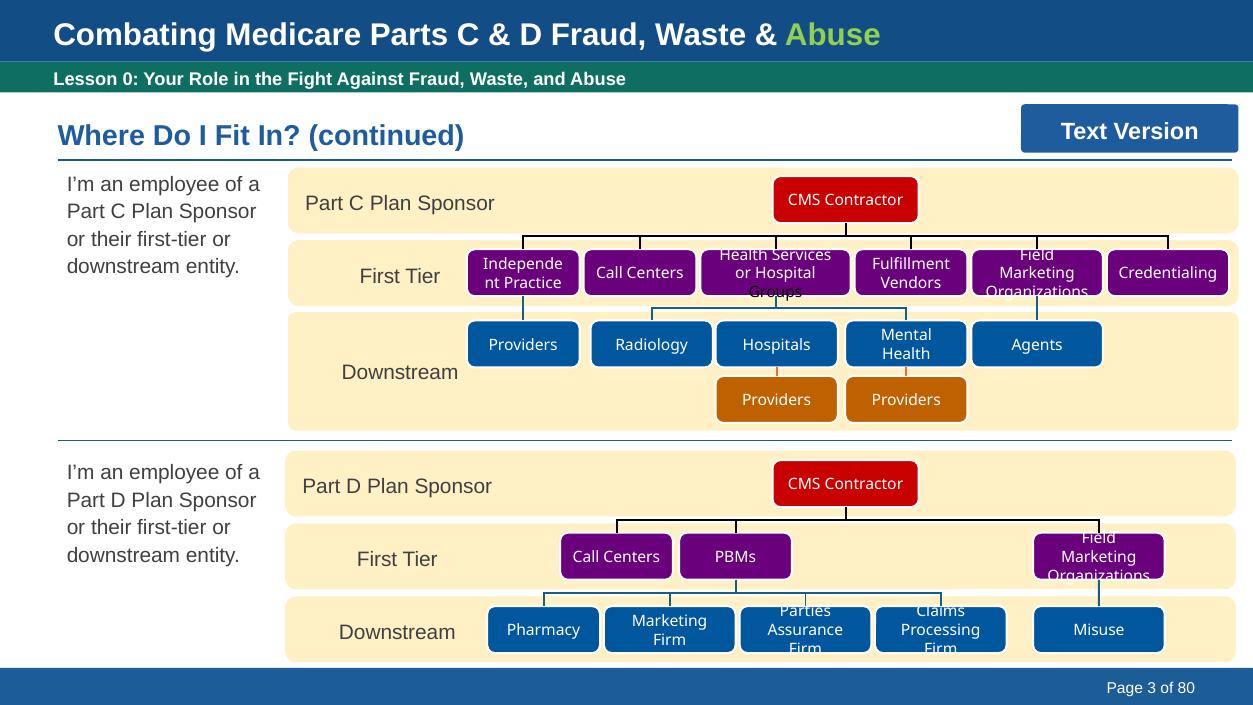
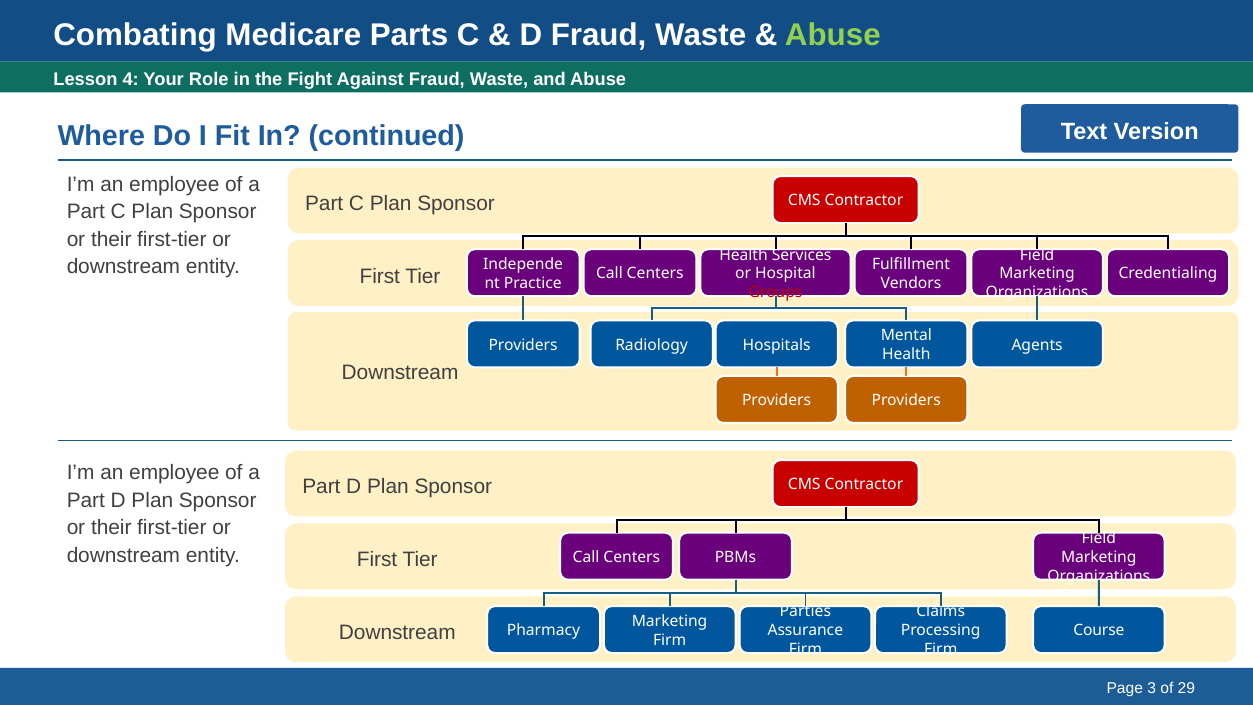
0: 0 -> 4
Groups colour: black -> red
Misuse: Misuse -> Course
80: 80 -> 29
